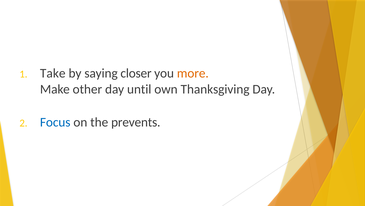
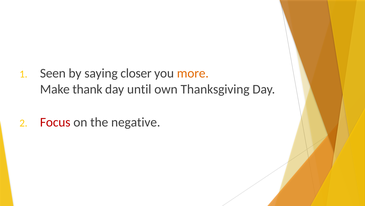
Take: Take -> Seen
other: other -> thank
Focus colour: blue -> red
prevents: prevents -> negative
